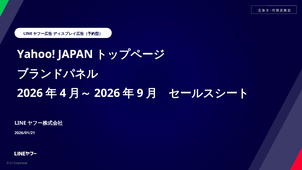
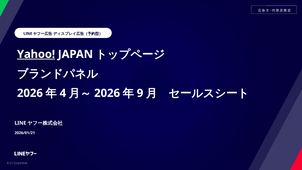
Yahoo underline: none -> present
